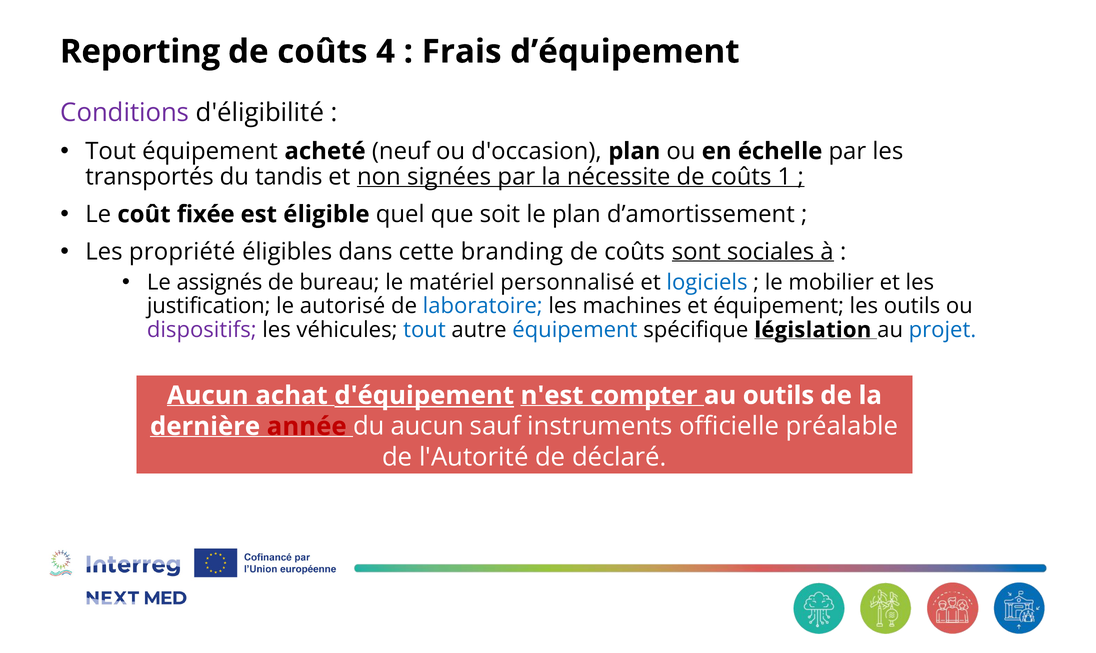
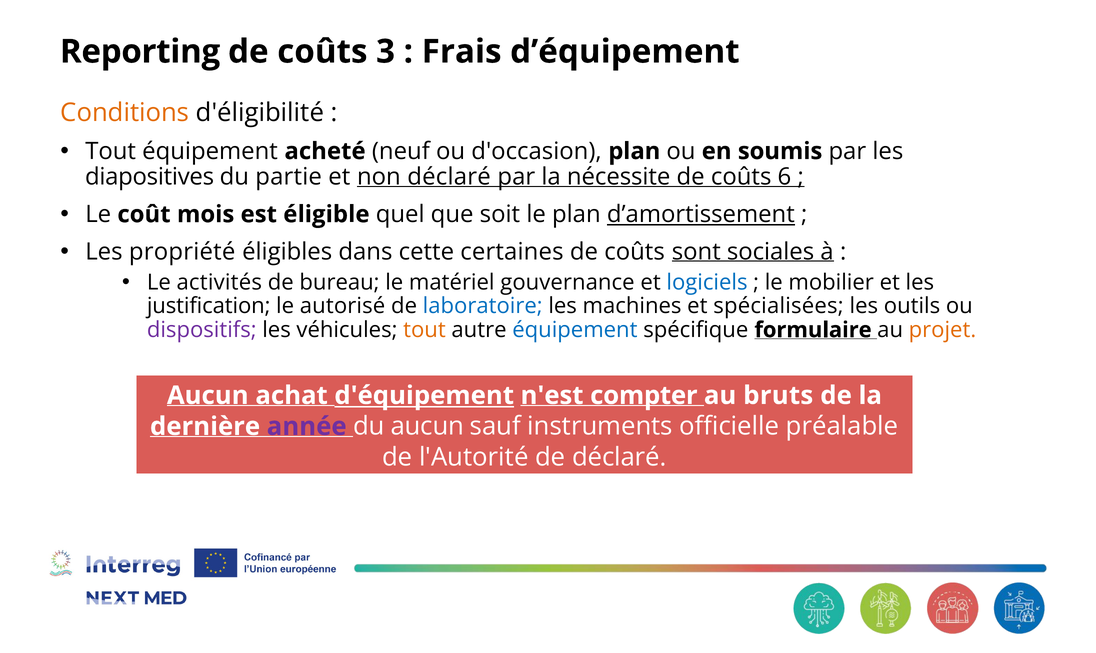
4: 4 -> 3
Conditions colour: purple -> orange
échelle: échelle -> soumis
transportés: transportés -> diapositives
tandis: tandis -> partie
non signées: signées -> déclaré
1: 1 -> 6
fixée: fixée -> mois
d’amortissement underline: none -> present
branding: branding -> certaines
assignés: assignés -> activités
personnalisé: personnalisé -> gouvernance
et équipement: équipement -> spécialisées
tout at (424, 330) colour: blue -> orange
législation: législation -> formulaire
projet colour: blue -> orange
au outils: outils -> bruts
année colour: red -> purple
